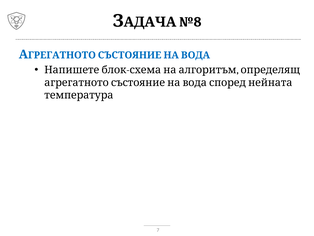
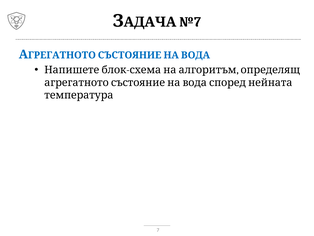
№8: №8 -> №7
